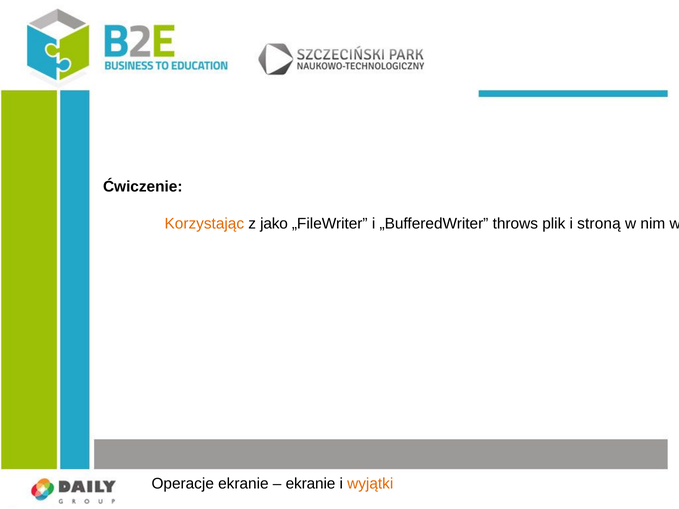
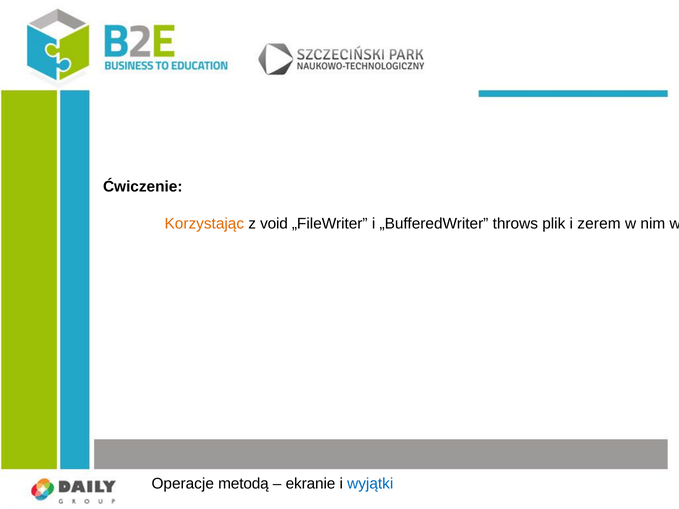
jako: jako -> void
stroną: stroną -> zerem
Operacje ekranie: ekranie -> metodą
wyjątki colour: orange -> blue
